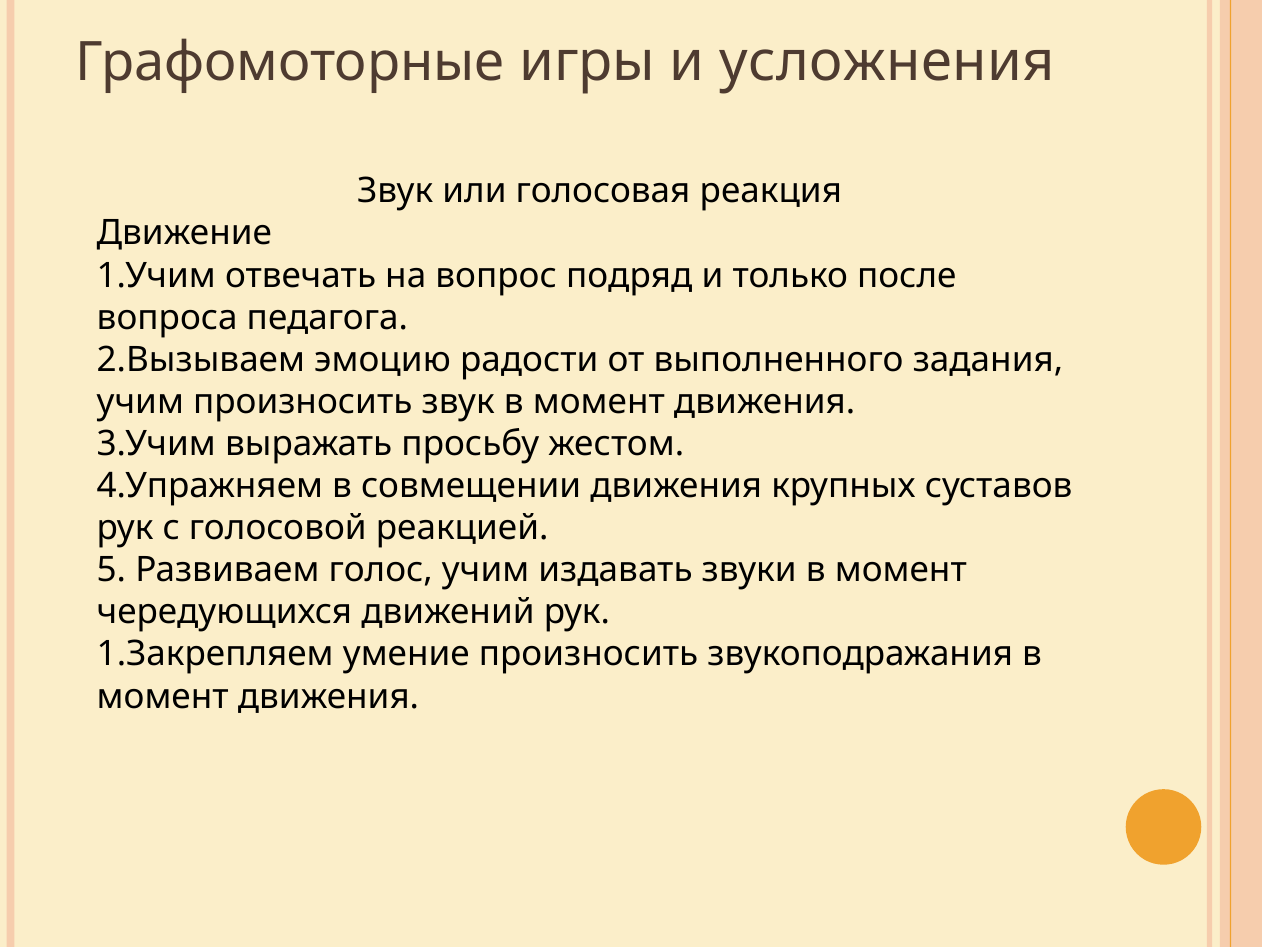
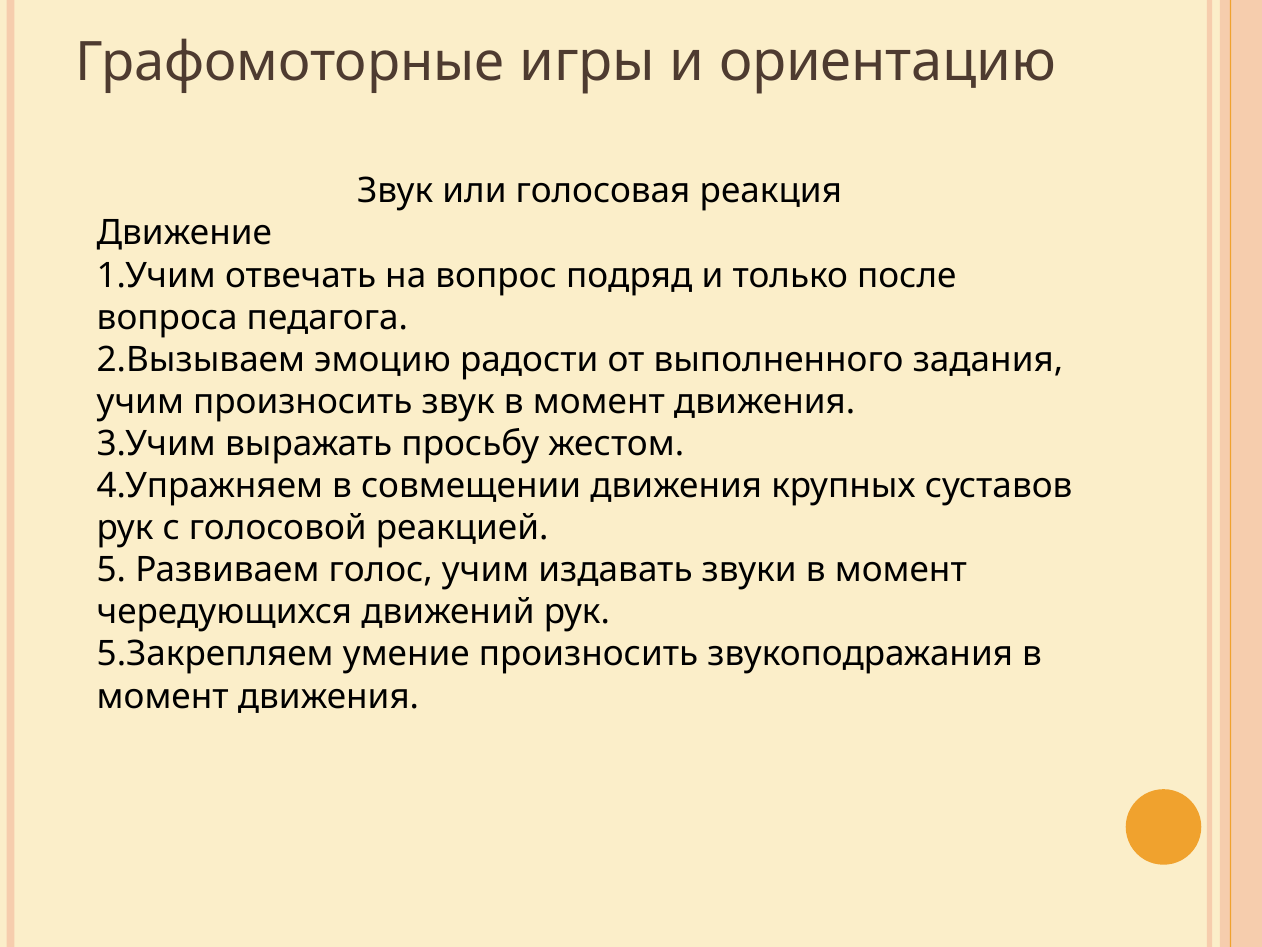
усложнения: усложнения -> ориентацию
1.Закрепляем: 1.Закрепляем -> 5.Закрепляем
